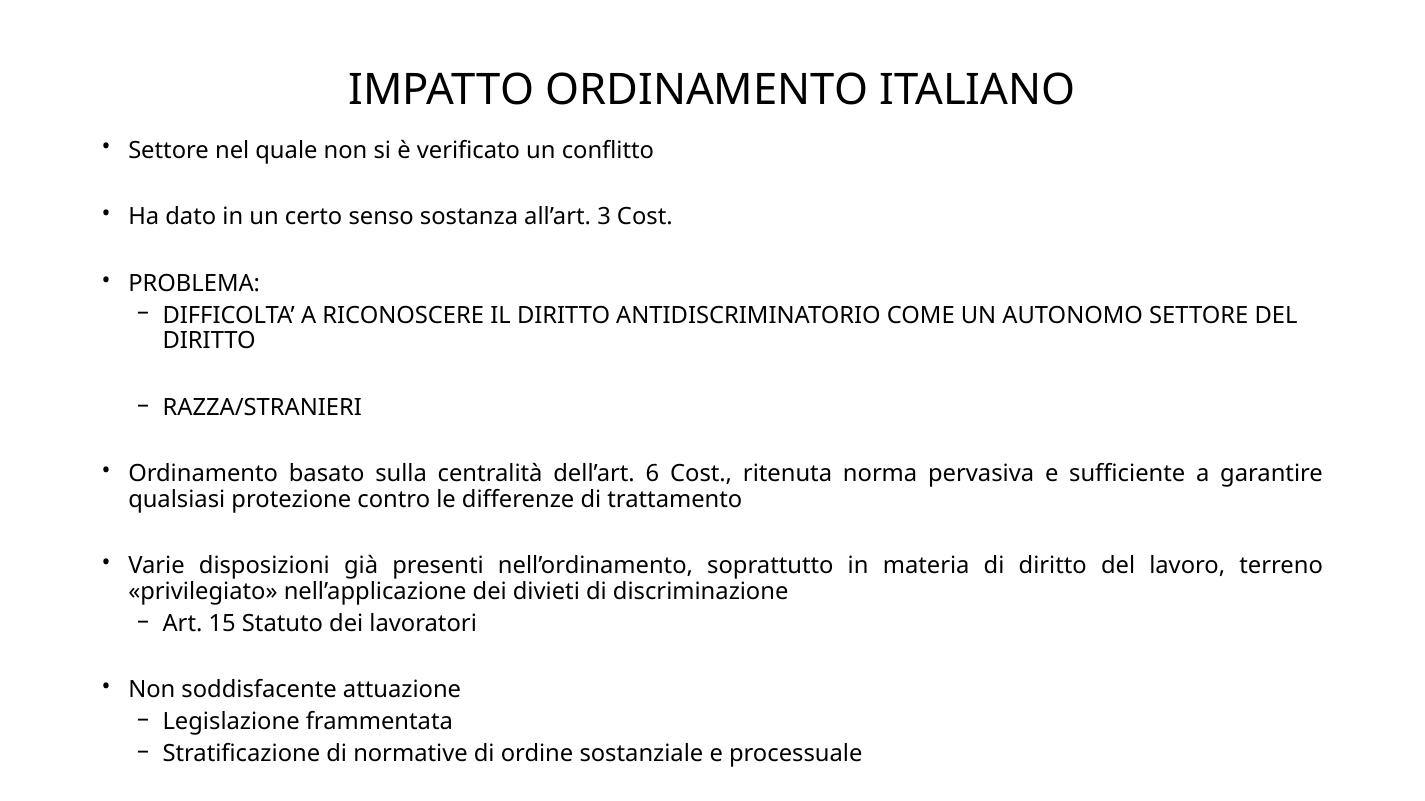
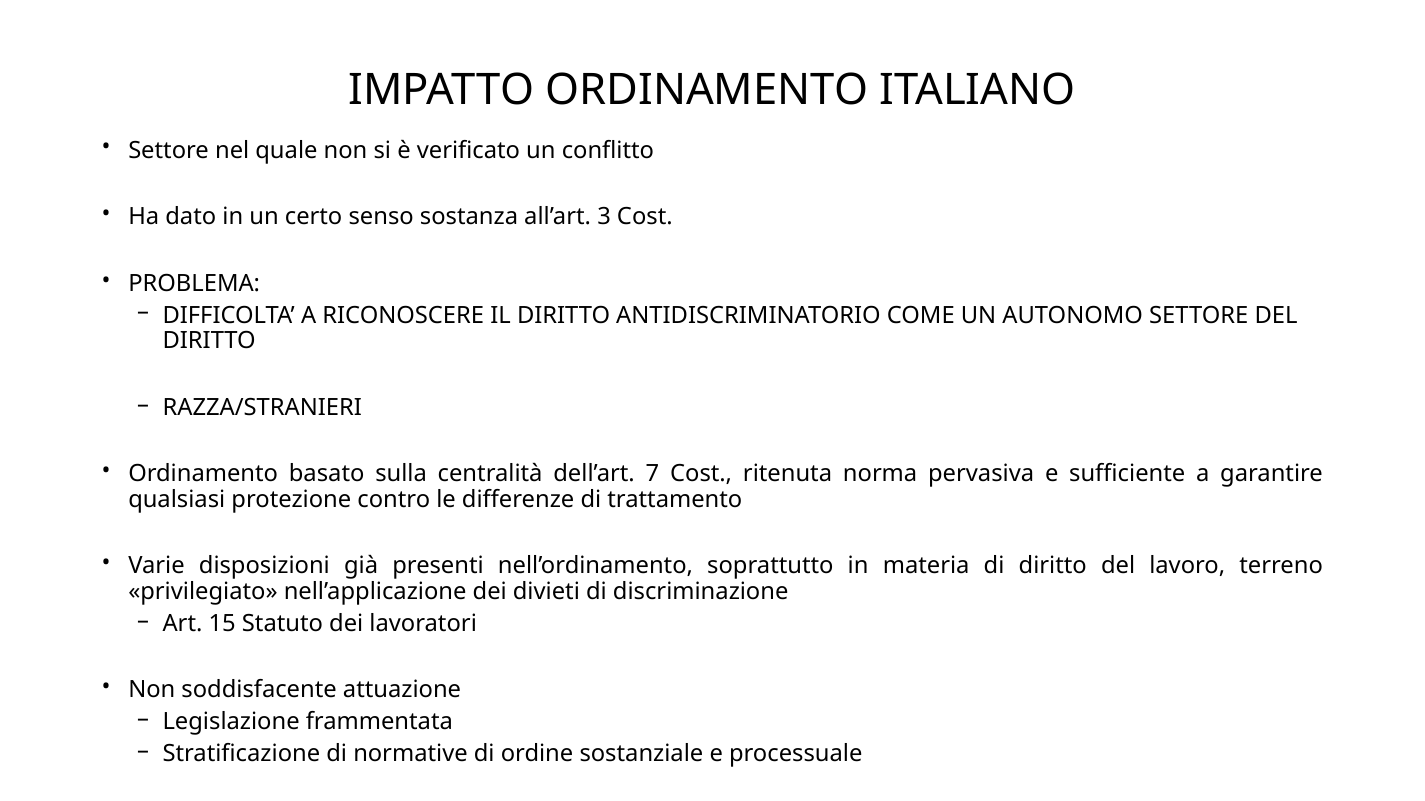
6: 6 -> 7
